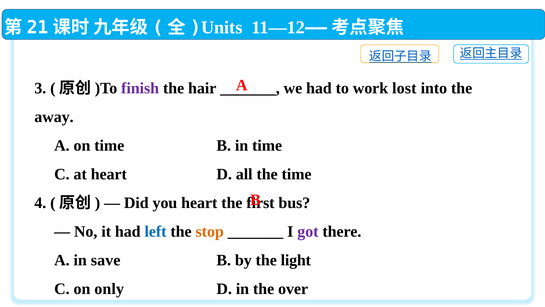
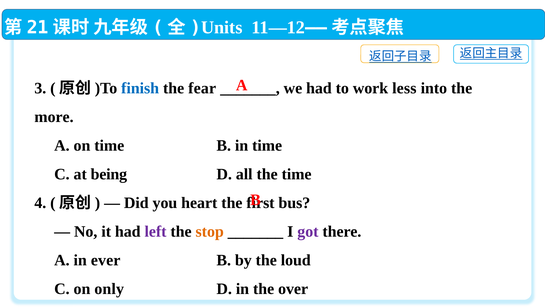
finish colour: purple -> blue
hair: hair -> fear
lost: lost -> less
away: away -> more
at heart: heart -> being
left colour: blue -> purple
save: save -> ever
light: light -> loud
